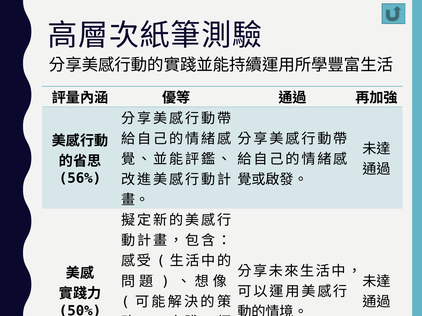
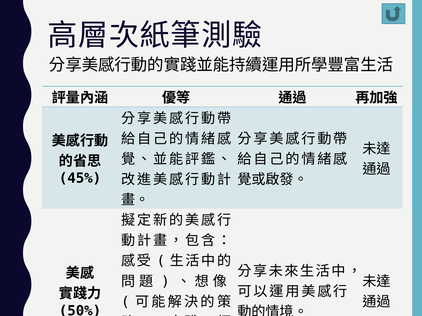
56%: 56% -> 45%
